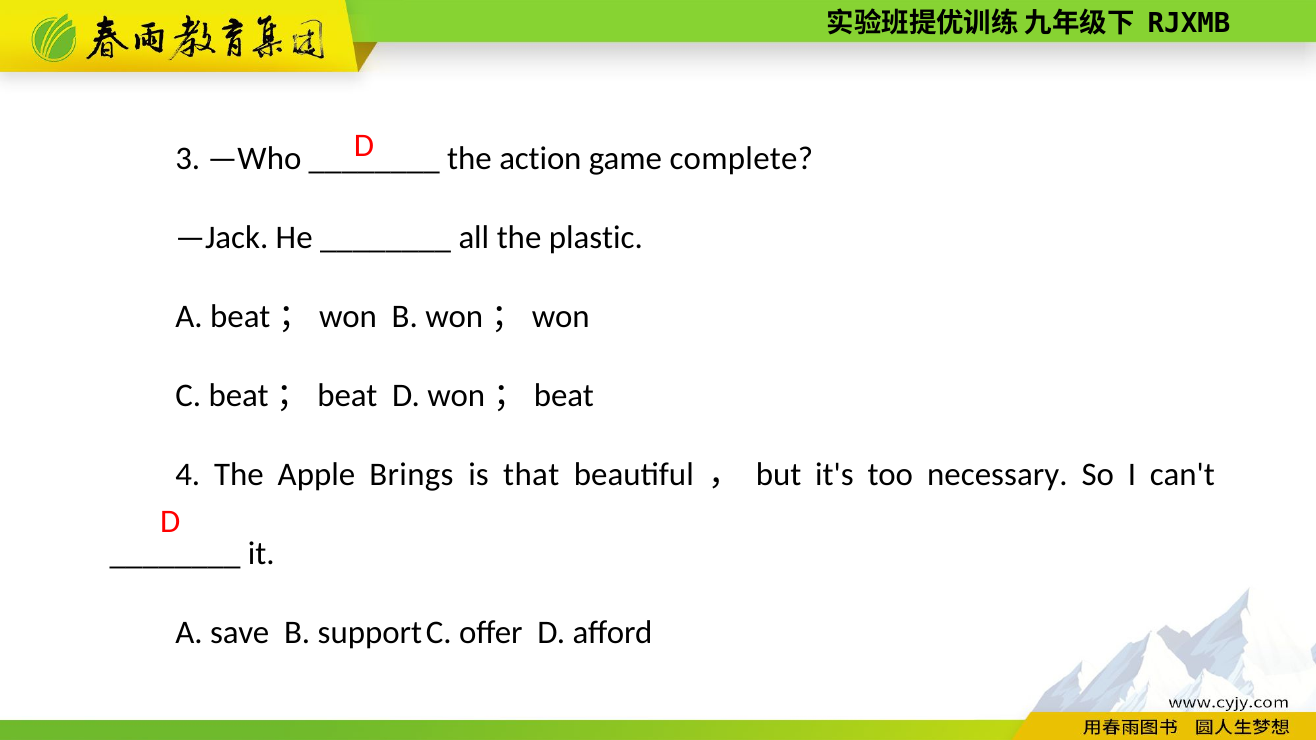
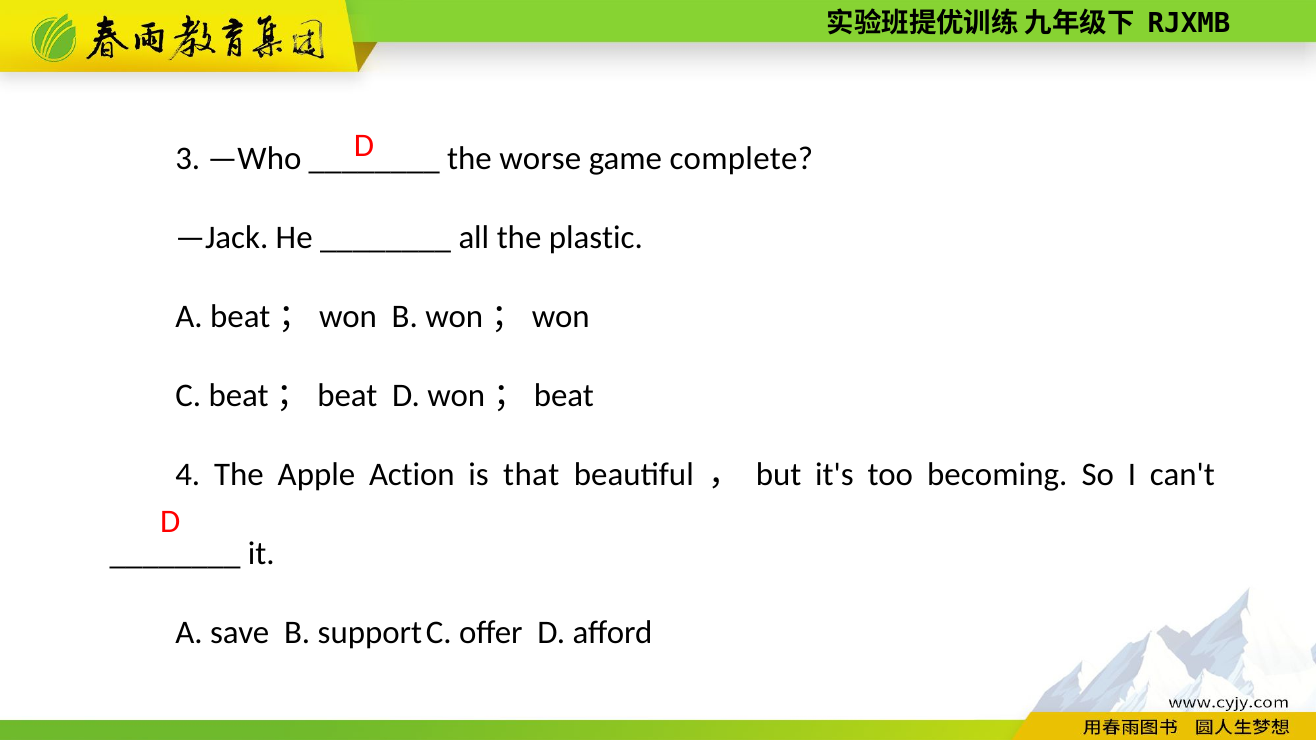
action: action -> worse
Brings: Brings -> Action
necessary: necessary -> becoming
